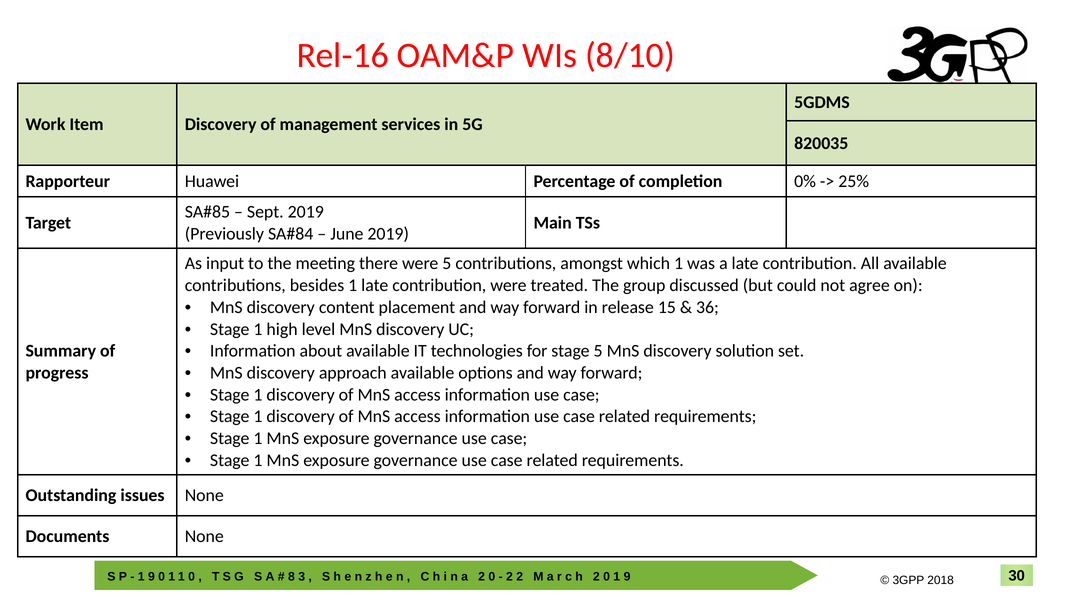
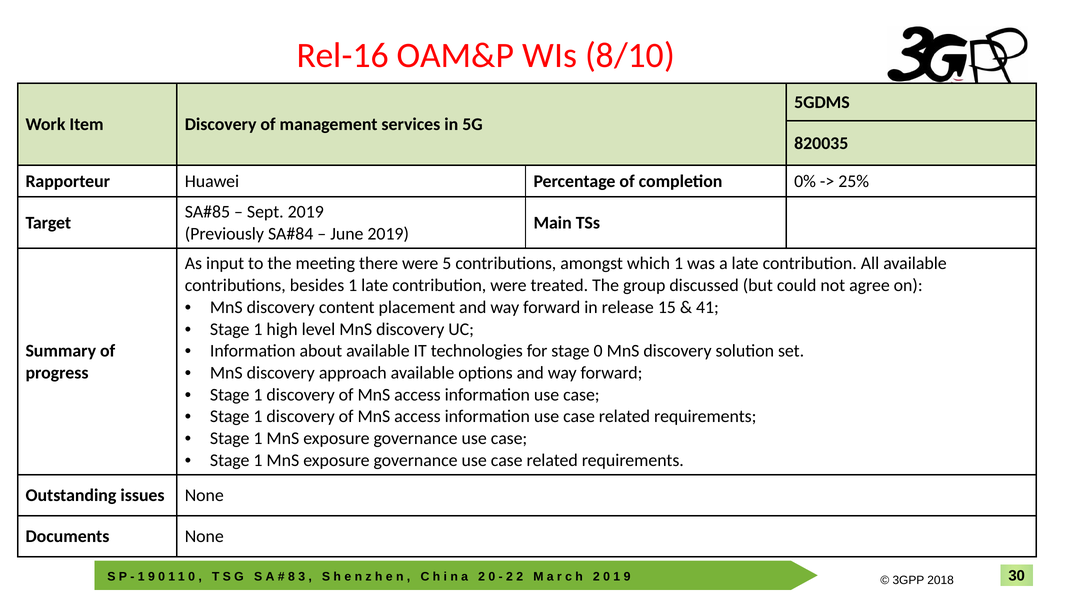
36: 36 -> 41
stage 5: 5 -> 0
